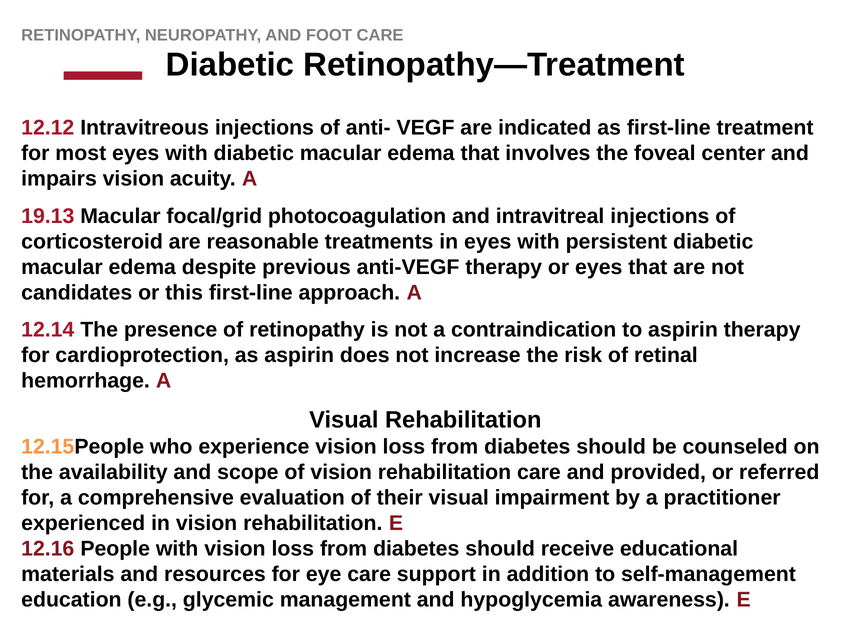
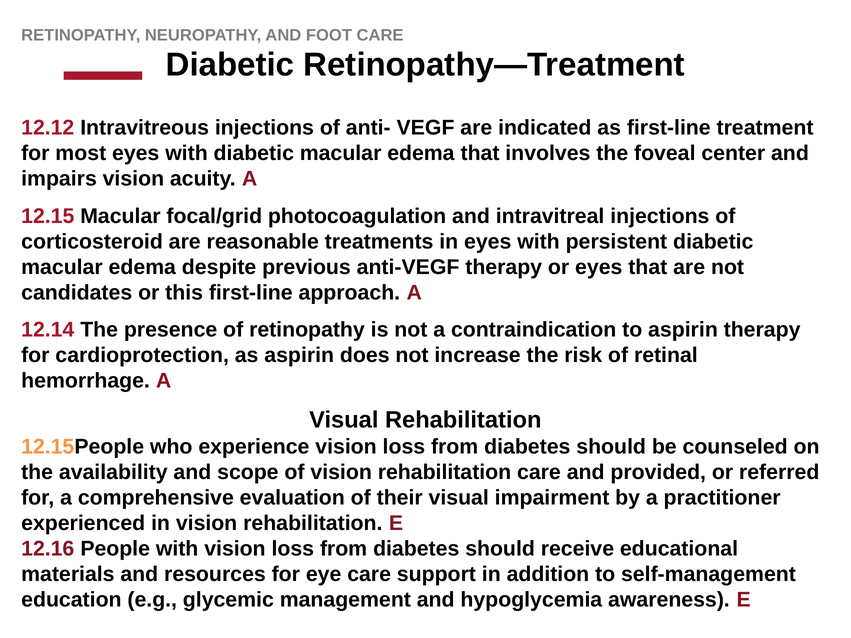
19.13: 19.13 -> 12.15
